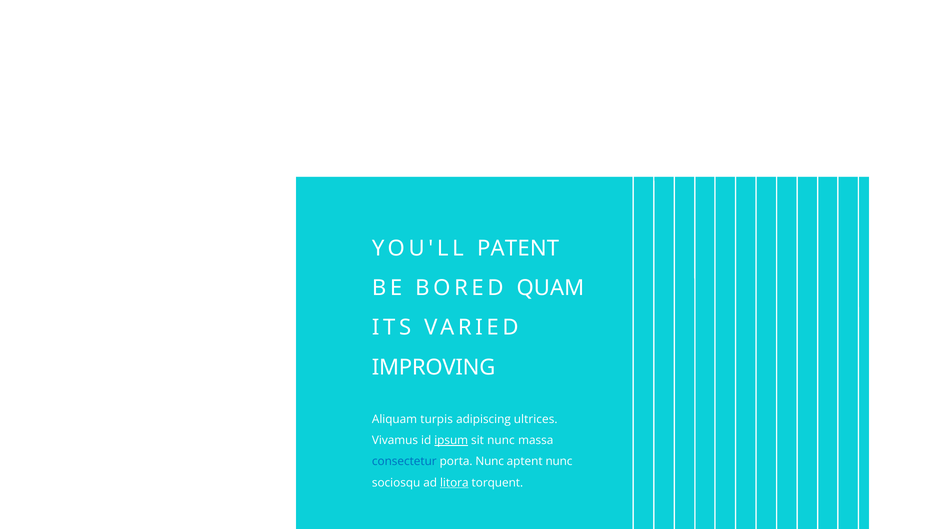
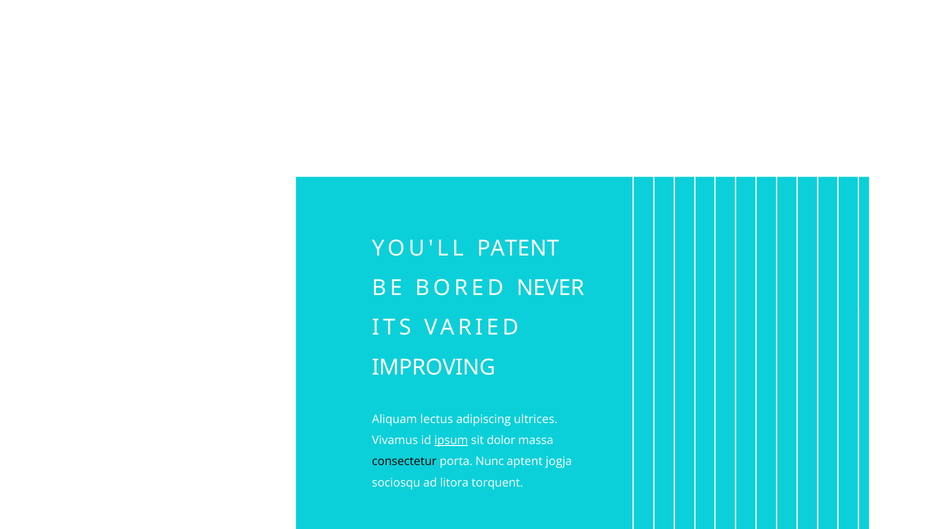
QUAM: QUAM -> NEVER
turpis: turpis -> lectus
sit nunc: nunc -> dolor
consectetur colour: blue -> black
aptent nunc: nunc -> jogja
litora underline: present -> none
